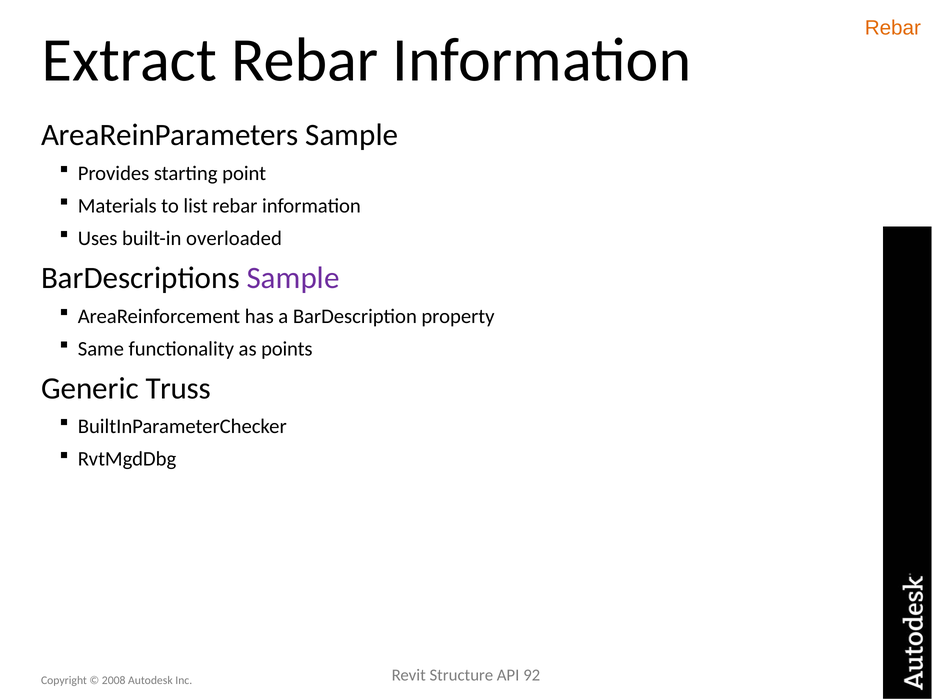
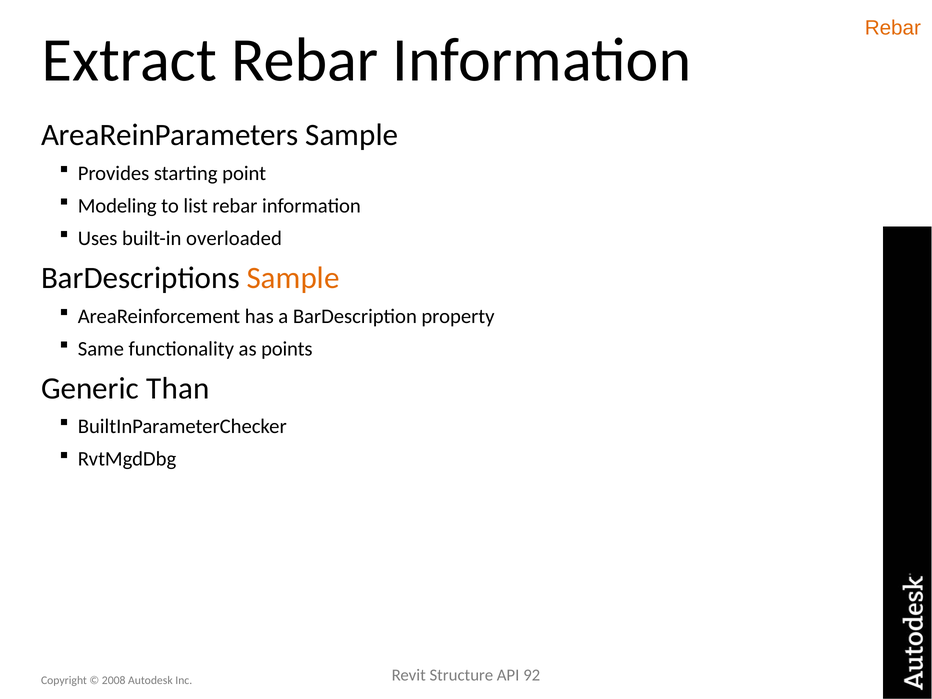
Materials: Materials -> Modeling
Sample at (293, 278) colour: purple -> orange
Truss: Truss -> Than
